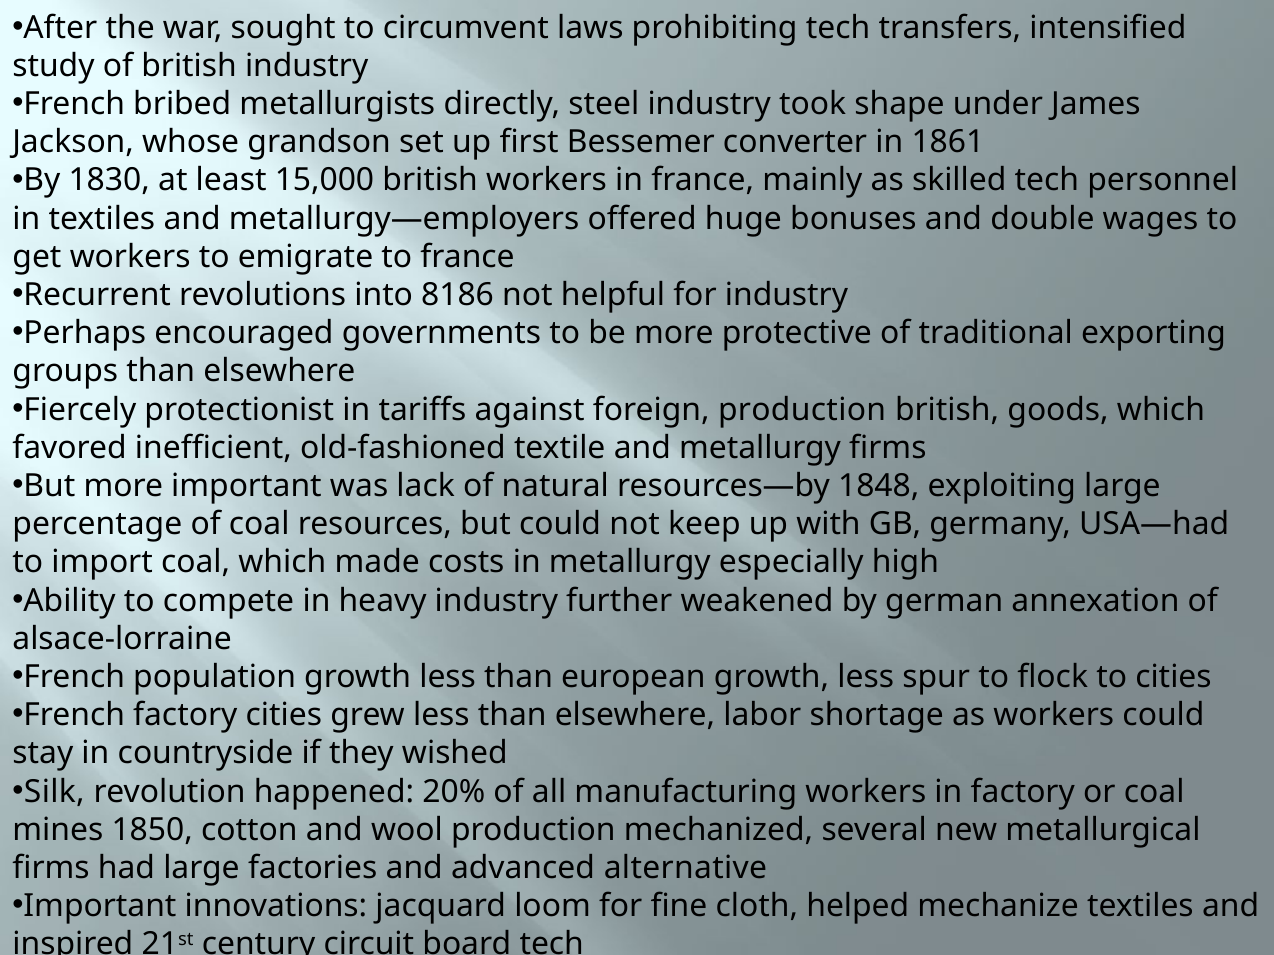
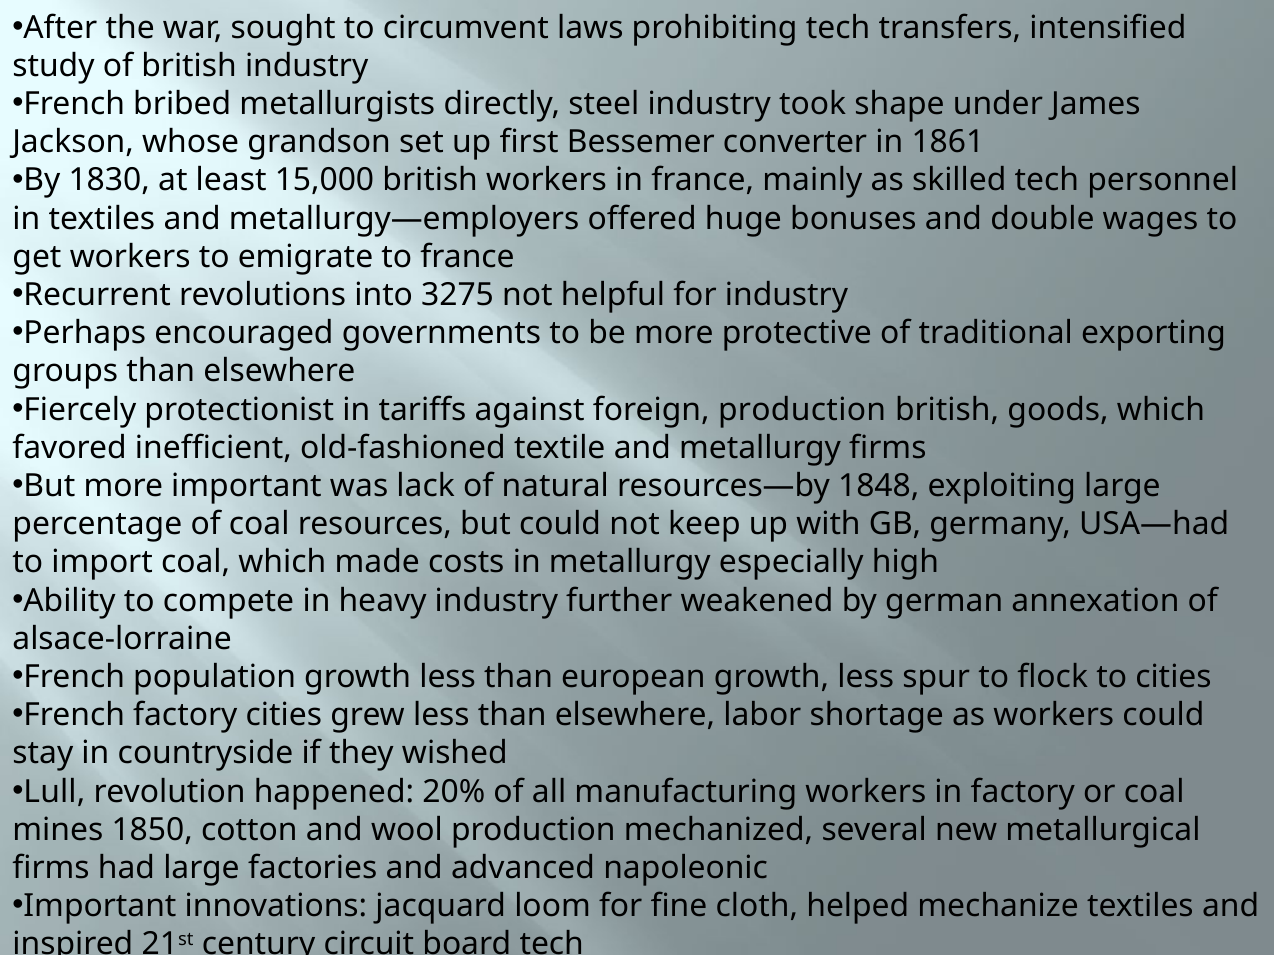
8186: 8186 -> 3275
Silk: Silk -> Lull
alternative: alternative -> napoleonic
